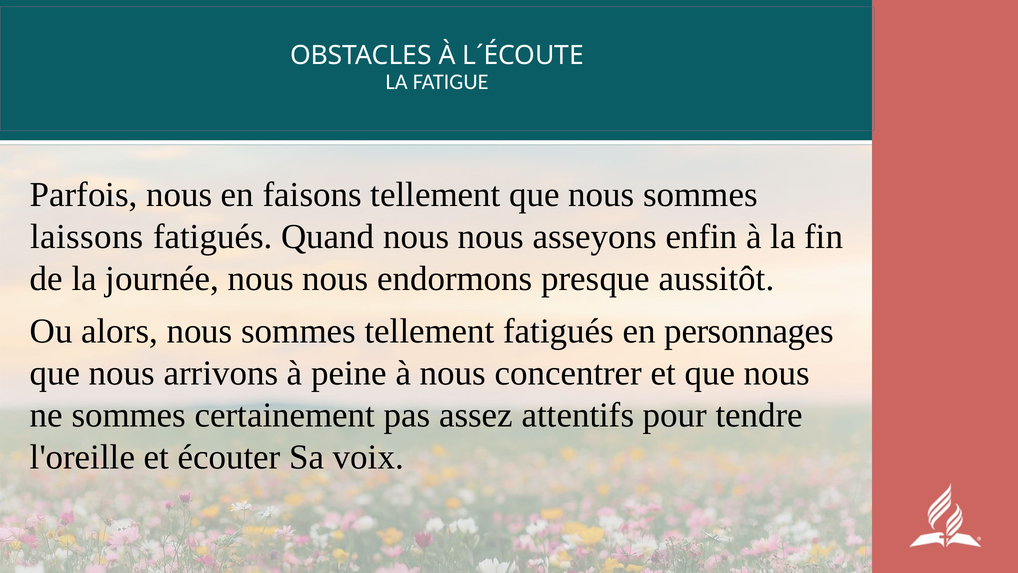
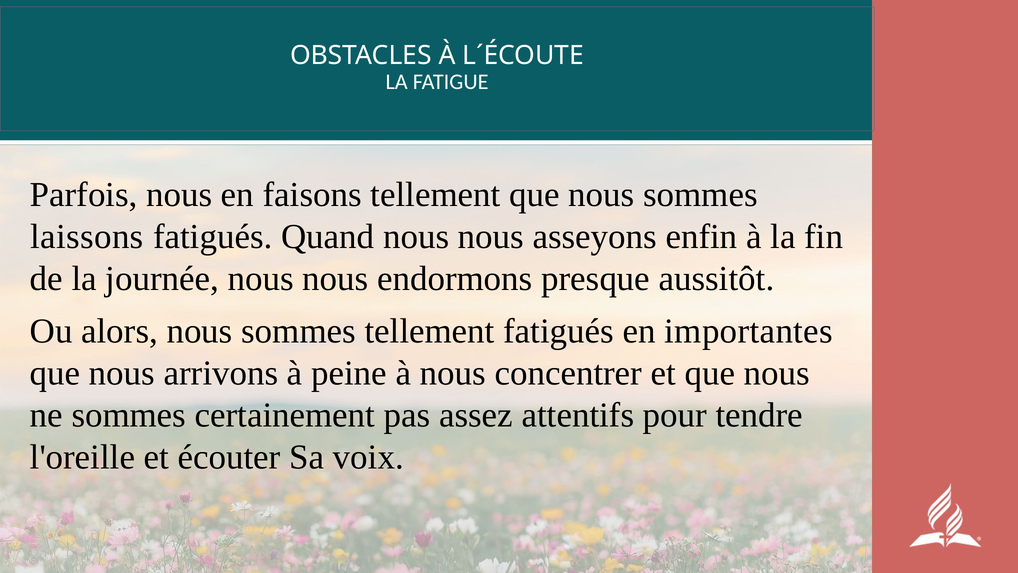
personnages: personnages -> importantes
